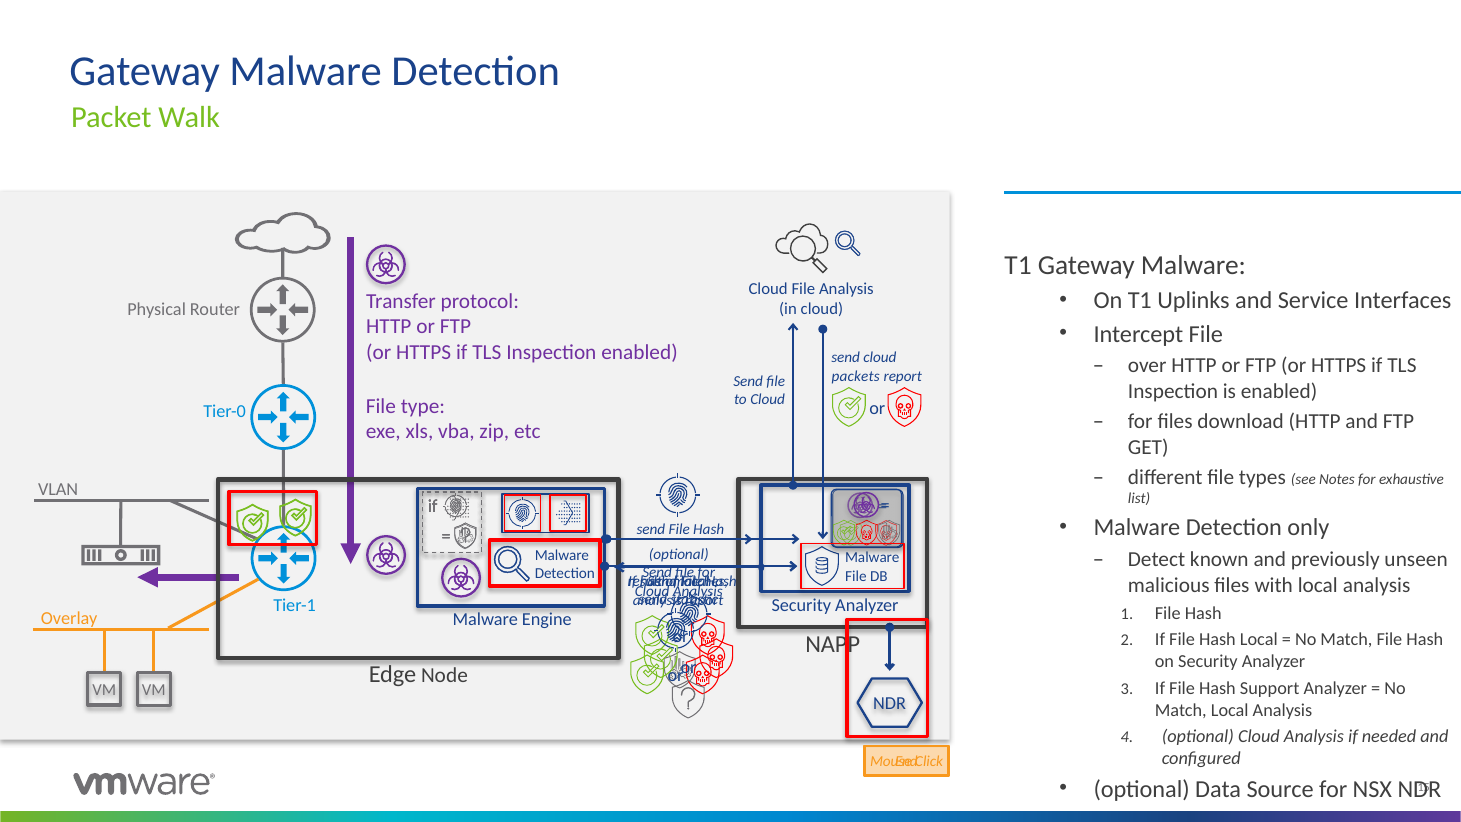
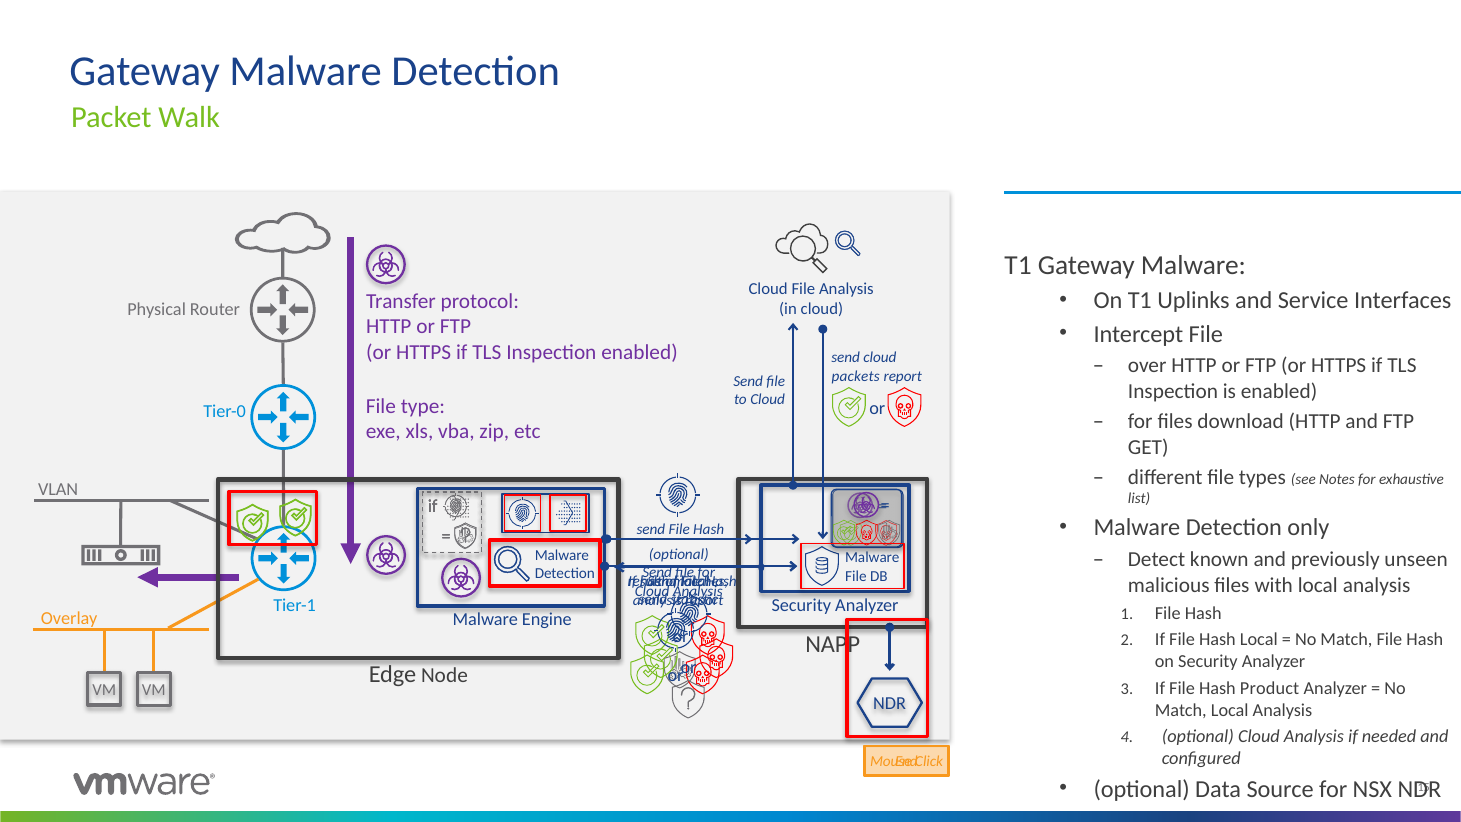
Support: Support -> Product
